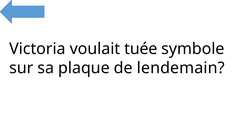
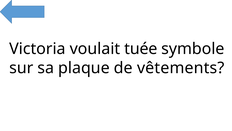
lendemain: lendemain -> vêtements
